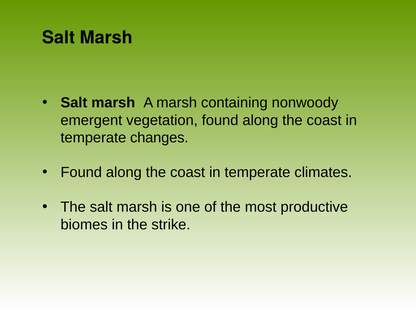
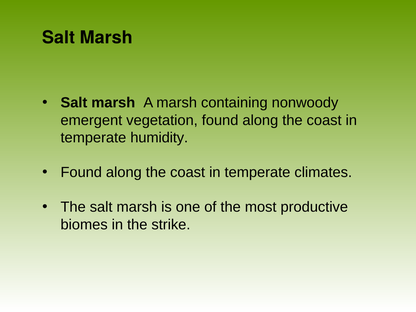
changes: changes -> humidity
